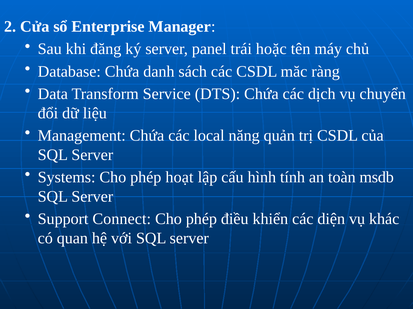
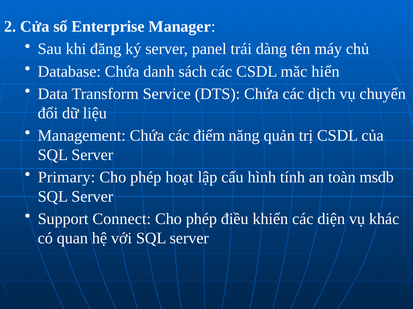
hoặc: hoặc -> dàng
ràng: ràng -> hiển
local: local -> điểm
Systems: Systems -> Primary
